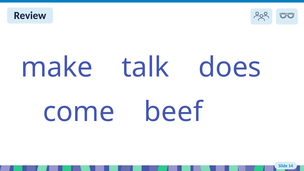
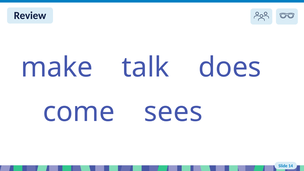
beef: beef -> sees
